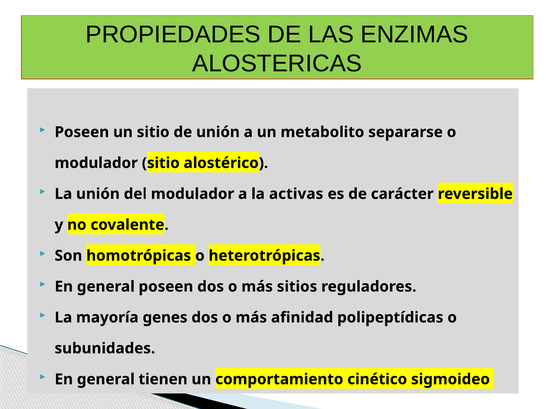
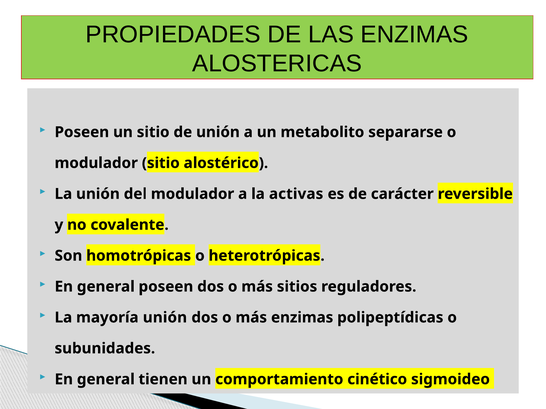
mayoría genes: genes -> unión
más afinidad: afinidad -> enzimas
